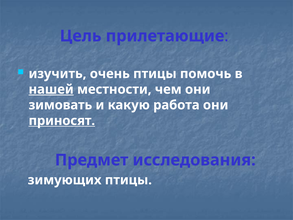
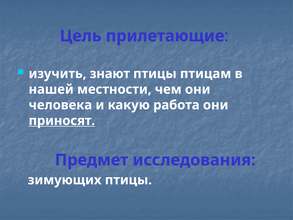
очень: очень -> знают
помочь: помочь -> птицам
нашей underline: present -> none
зимовать: зимовать -> человека
